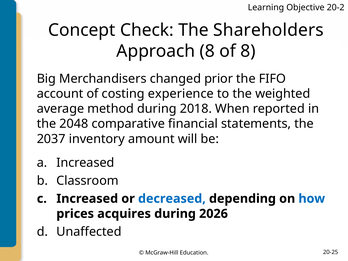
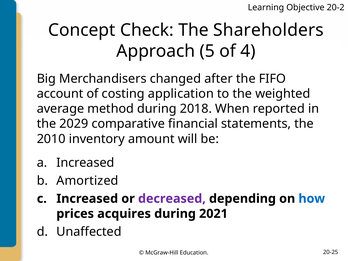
Approach 8: 8 -> 5
of 8: 8 -> 4
prior: prior -> after
experience: experience -> application
2048: 2048 -> 2029
2037: 2037 -> 2010
Classroom: Classroom -> Amortized
decreased colour: blue -> purple
2026: 2026 -> 2021
